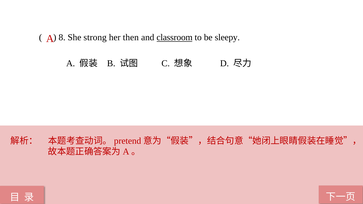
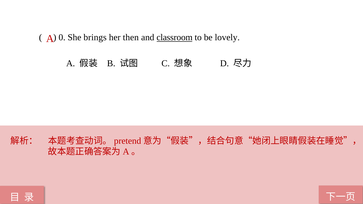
8: 8 -> 0
strong: strong -> brings
sleepy: sleepy -> lovely
